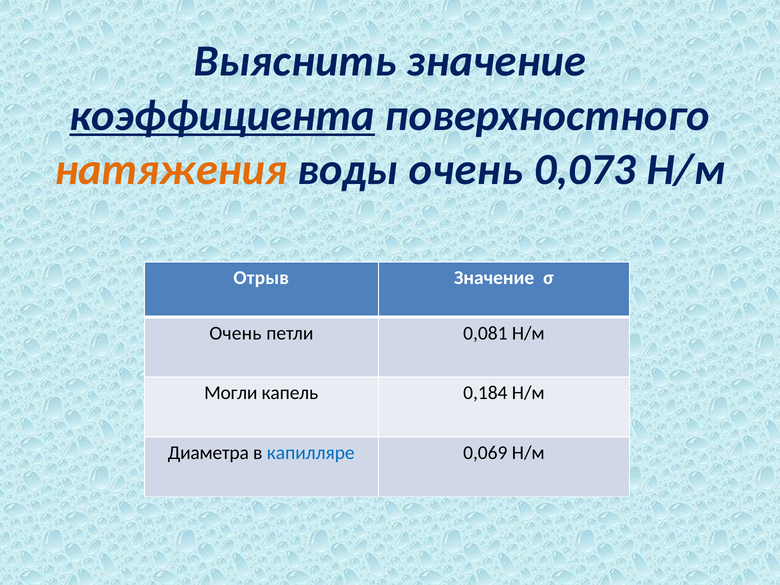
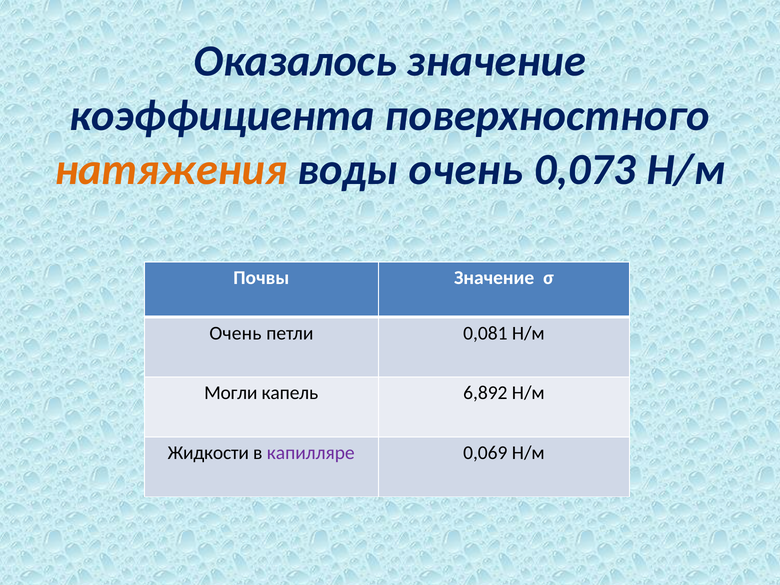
Выяснить: Выяснить -> Оказалось
коэффициента underline: present -> none
Отрыв: Отрыв -> Почвы
0,184: 0,184 -> 6,892
Диаметра: Диаметра -> Жидкости
капилляре colour: blue -> purple
